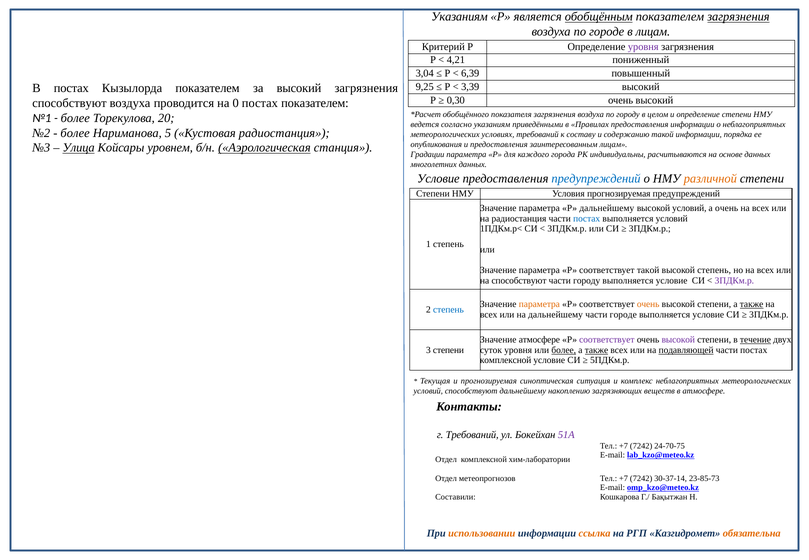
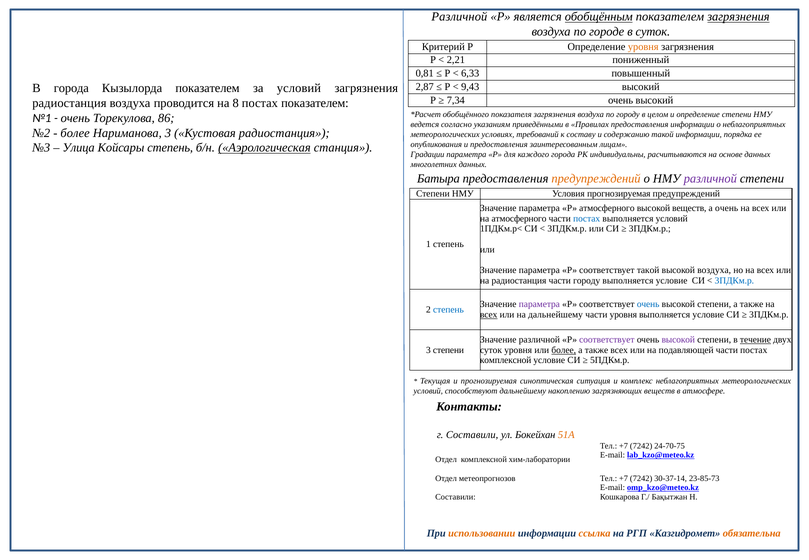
Указаниям at (460, 17): Указаниям -> Различной
в лицам: лицам -> суток
уровня at (643, 47) colour: purple -> orange
4,21: 4,21 -> 2,21
3,04: 3,04 -> 0,81
6,39: 6,39 -> 6,33
9,25: 9,25 -> 2,87
3,39: 3,39 -> 9,43
В постах: постах -> города
за высокий: высокий -> условий
0,30: 0,30 -> 7,34
способствуют at (69, 103): способствуют -> радиостанция
0: 0 -> 8
более at (75, 118): более -> очень
20: 20 -> 86
Нариманова 5: 5 -> 3
Улица underline: present -> none
Койсары уровнем: уровнем -> степень
Условие at (438, 179): Условие -> Батыра
предупреждений at (596, 179) colour: blue -> orange
различной at (710, 179) colour: orange -> purple
Р дальнейшему: дальнейшему -> атмосферного
высокой условий: условий -> веществ
на радиостанция: радиостанция -> атмосферного
высокой степень: степень -> воздуха
на способствуют: способствуют -> радиостанция
3ПДКм.р at (734, 281) colour: purple -> blue
параметра at (539, 304) colour: orange -> purple
очень at (648, 304) colour: orange -> blue
также at (752, 304) underline: present -> none
всех at (489, 315) underline: none -> present
части городе: городе -> уровня
Значение атмосфере: атмосфере -> различной
также at (596, 350) underline: present -> none
подавляющей underline: present -> none
г Требований: Требований -> Составили
51А colour: purple -> orange
